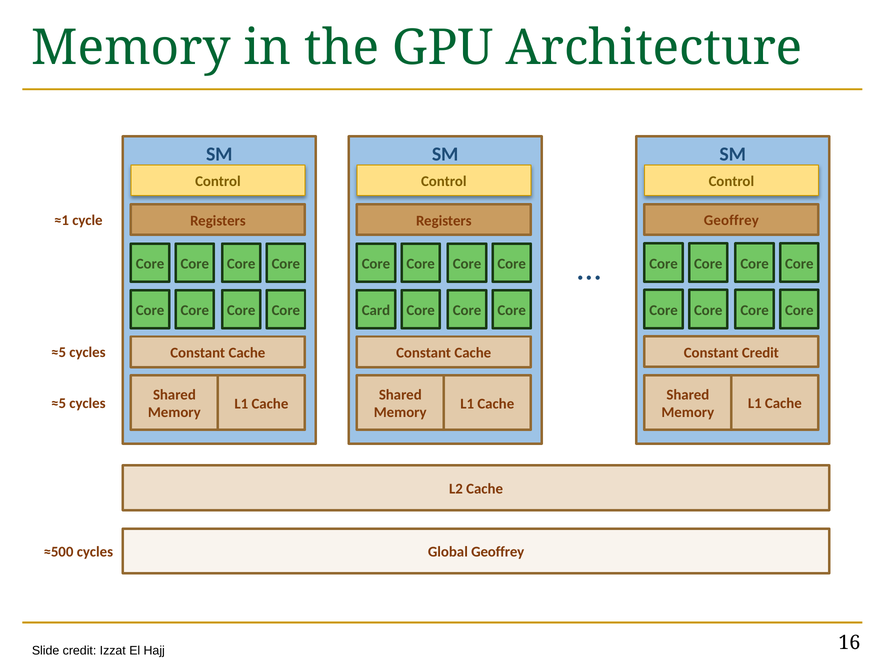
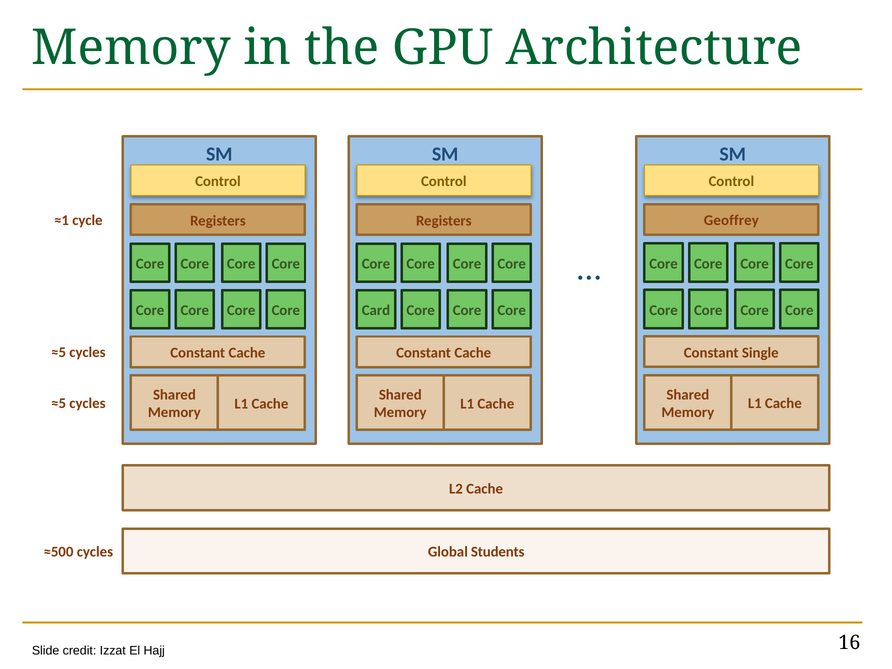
Constant Credit: Credit -> Single
Global Geoffrey: Geoffrey -> Students
